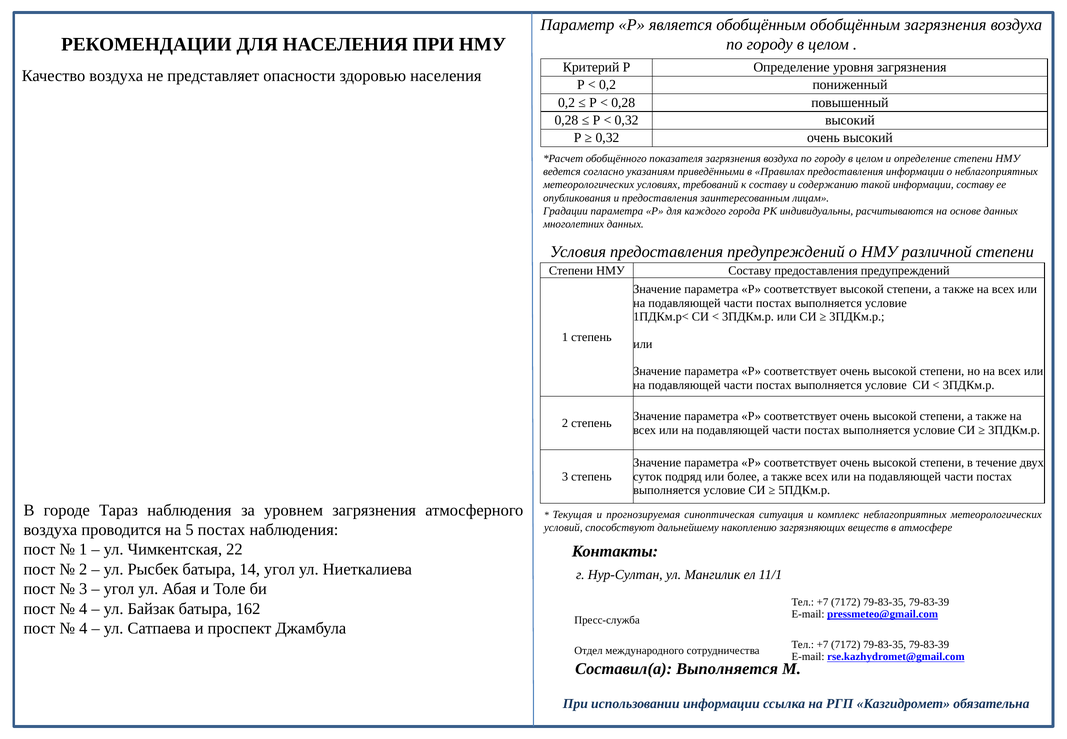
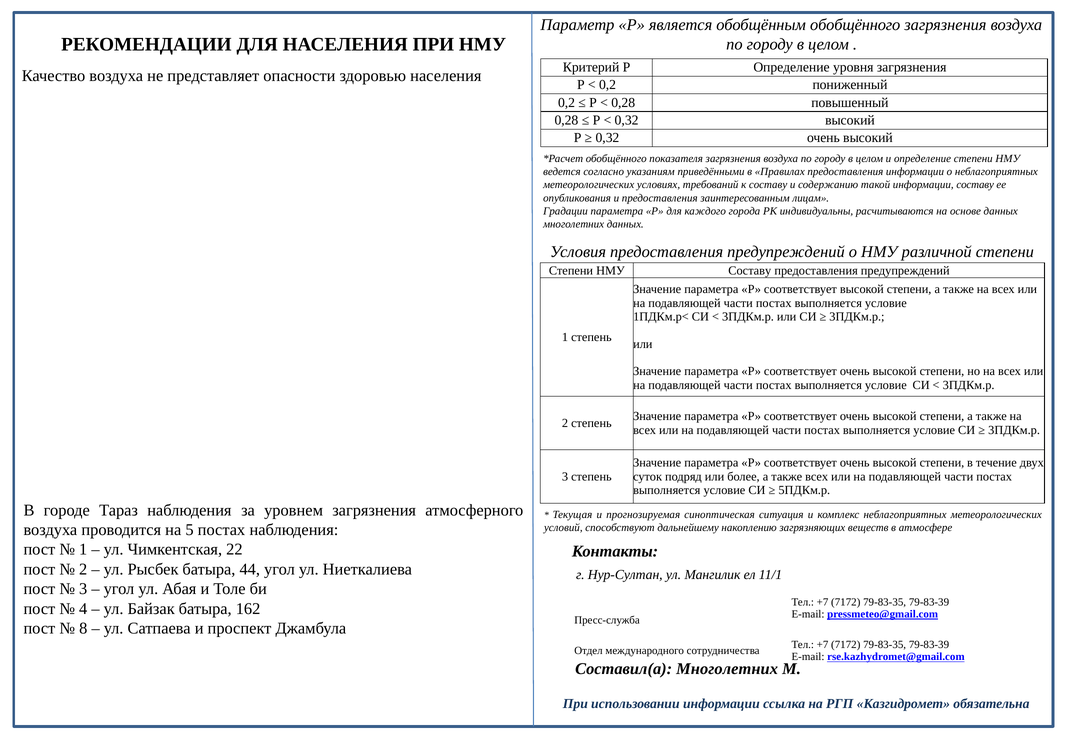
обобщённым обобщённым: обобщённым -> обобщённого
14: 14 -> 44
4 at (83, 628): 4 -> 8
Составил(а Выполняется: Выполняется -> Многолетних
